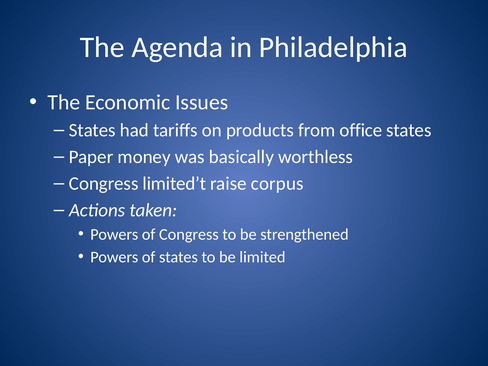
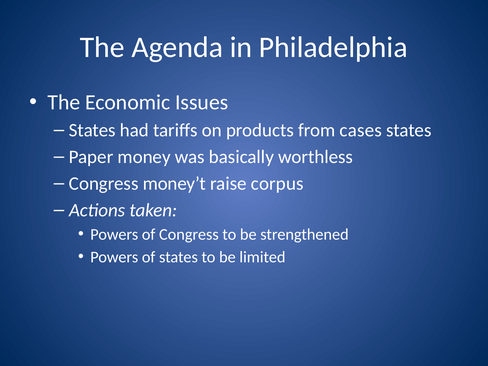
office: office -> cases
limited’t: limited’t -> money’t
